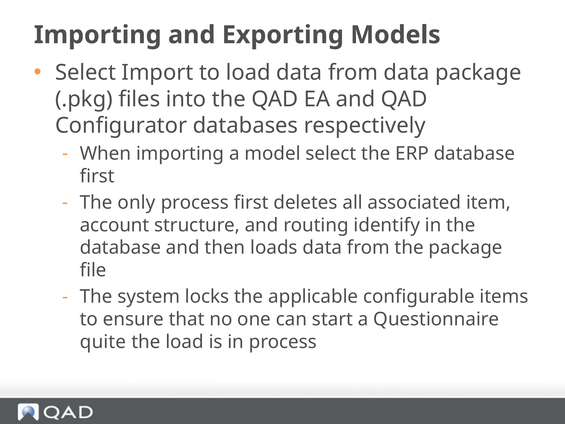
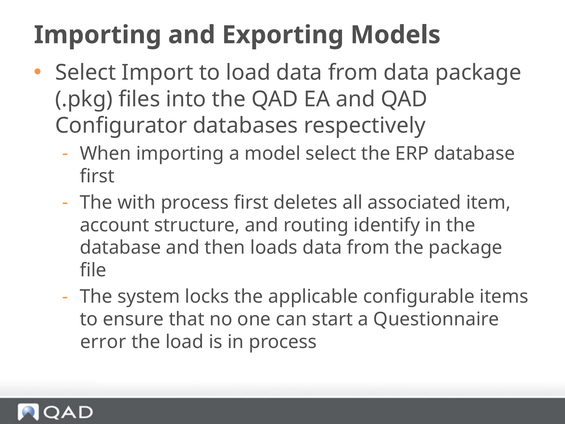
only: only -> with
quite: quite -> error
